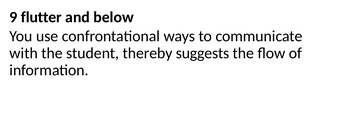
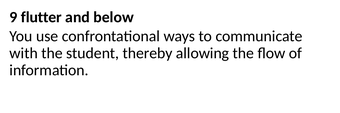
suggests: suggests -> allowing
